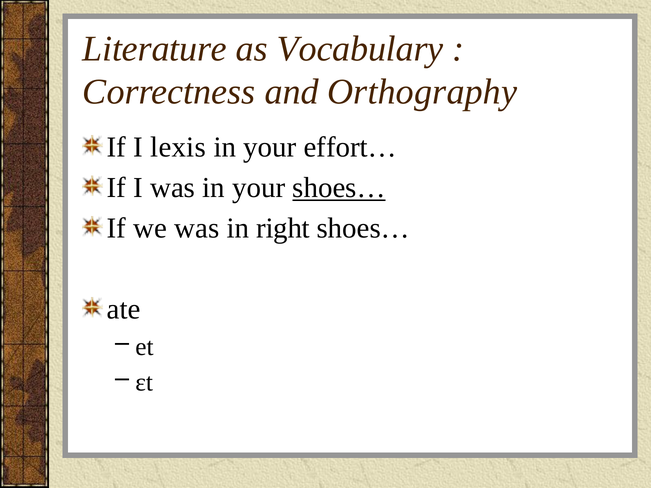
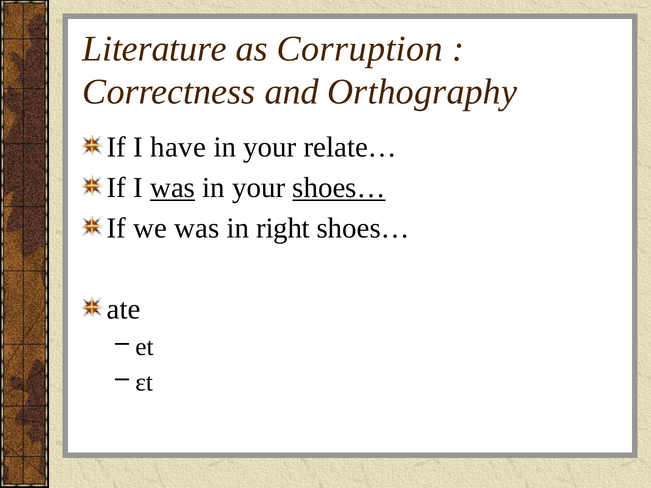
Vocabulary: Vocabulary -> Corruption
lexis: lexis -> have
effort…: effort… -> relate…
was at (173, 188) underline: none -> present
